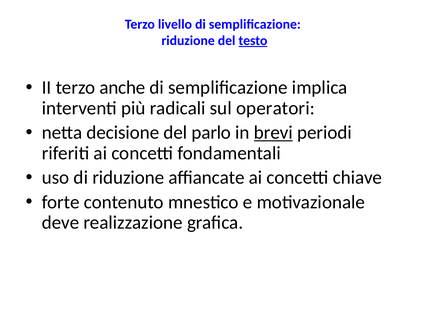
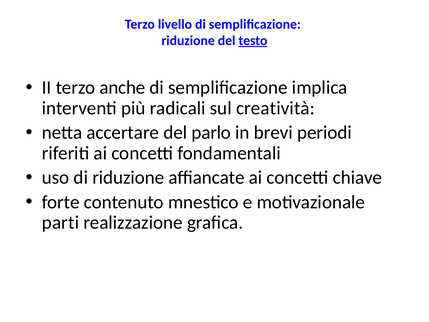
operatori: operatori -> creatività
decisione: decisione -> accertare
brevi underline: present -> none
deve: deve -> parti
